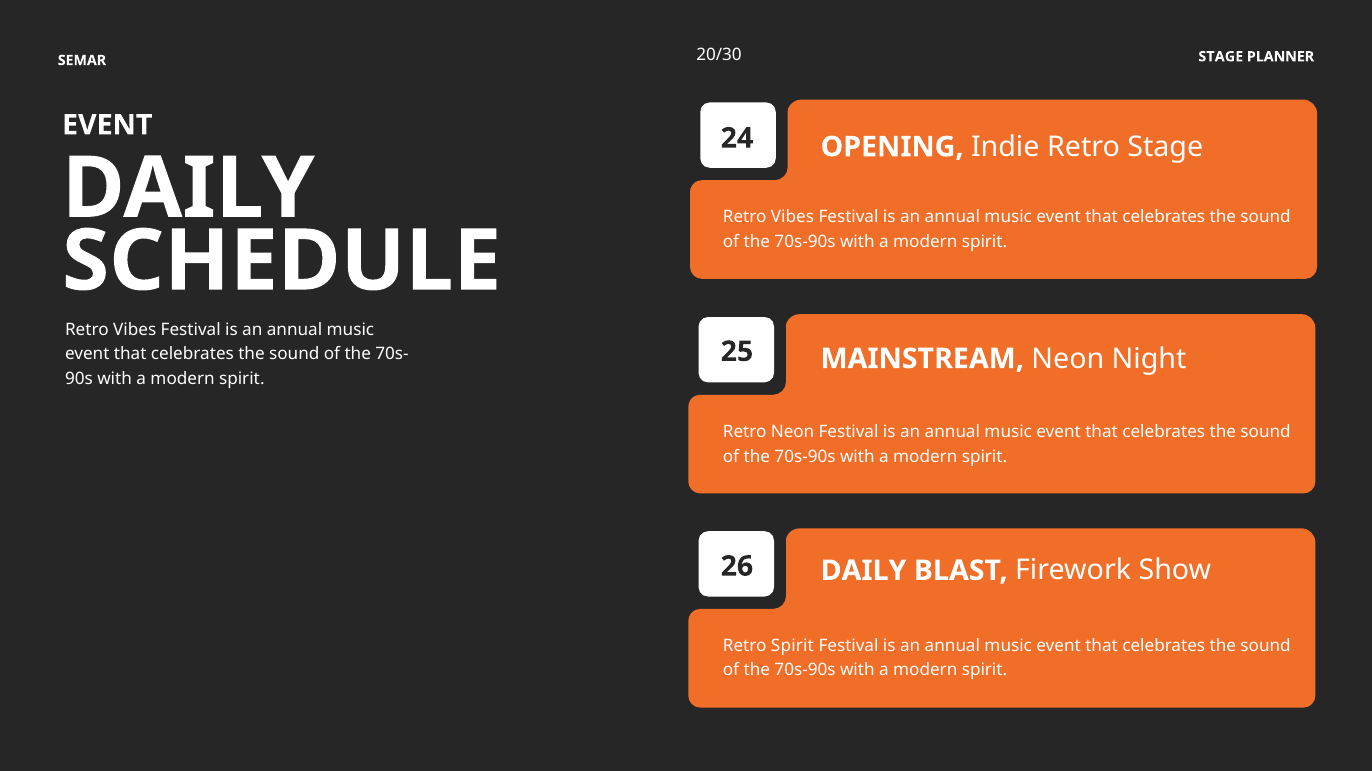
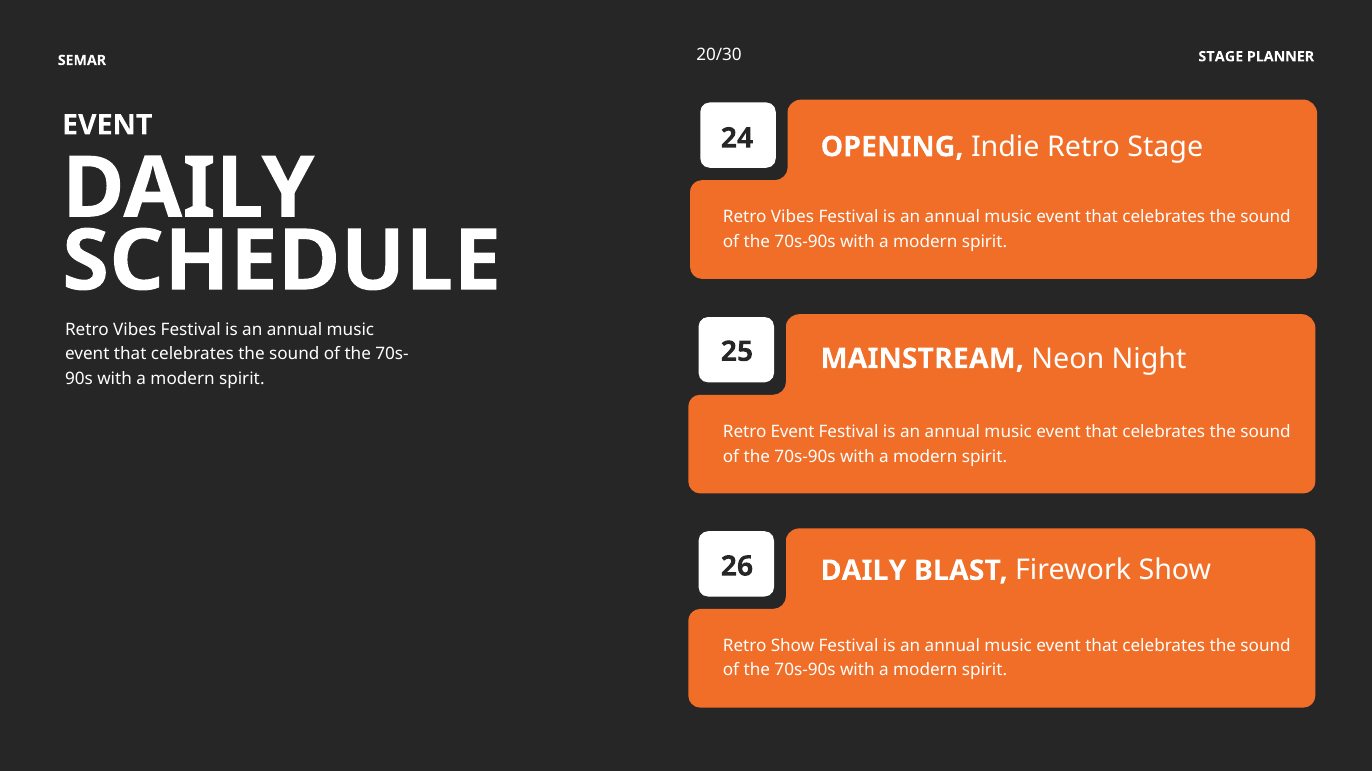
Retro Neon: Neon -> Event
Retro Spirit: Spirit -> Show
